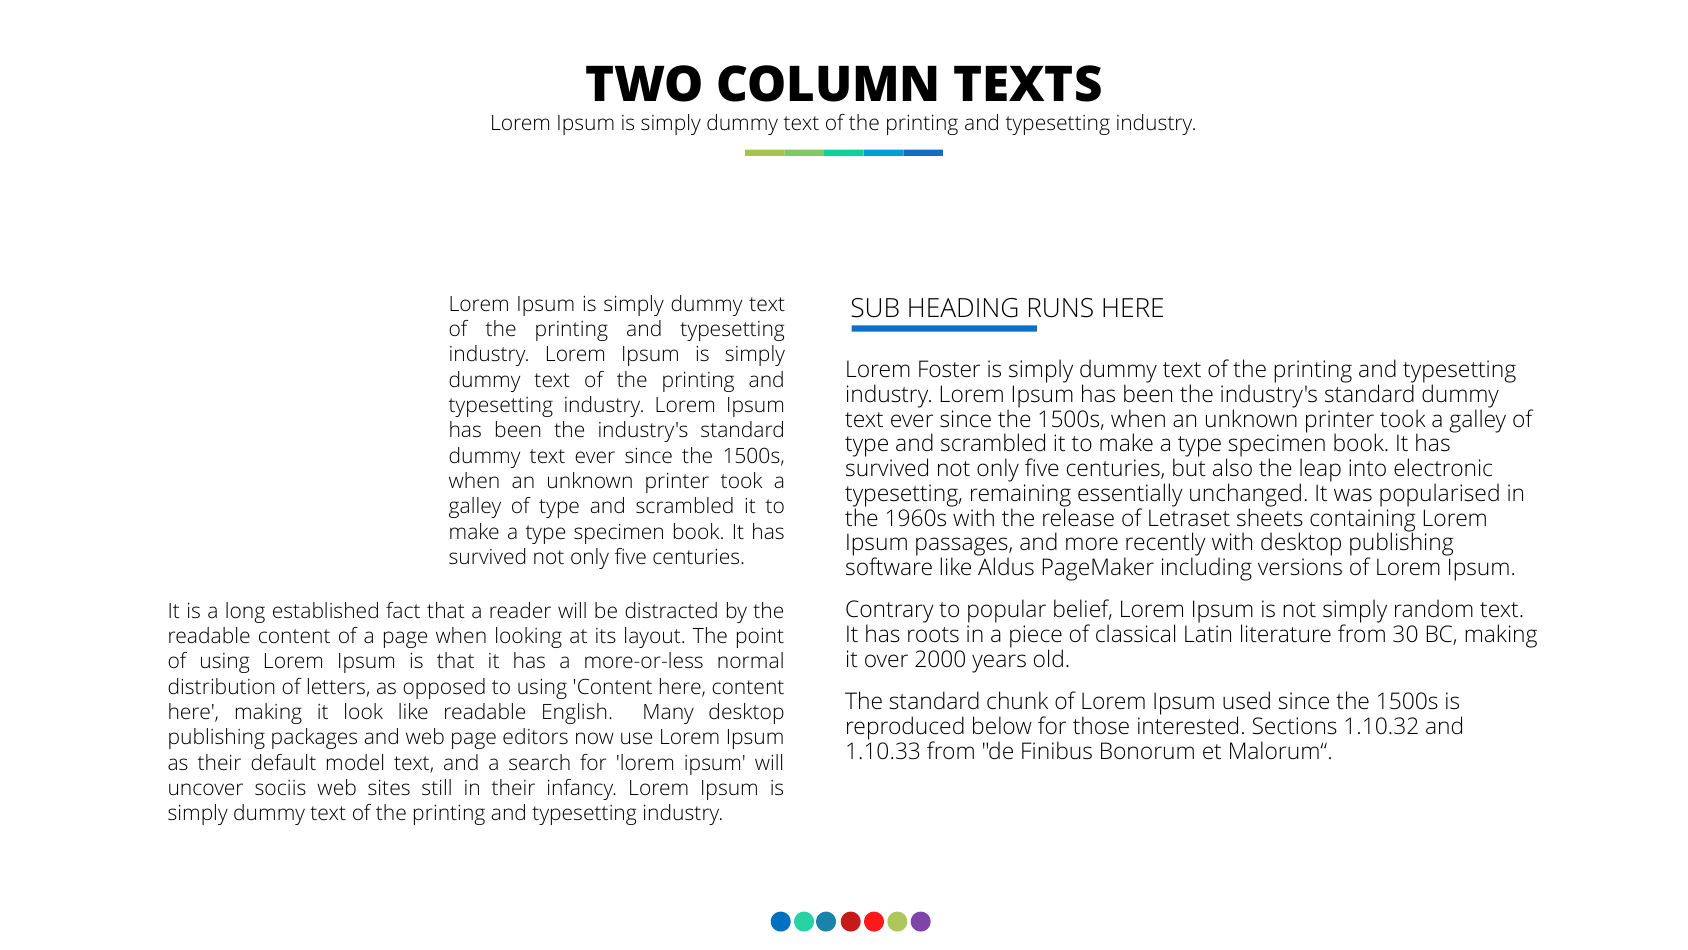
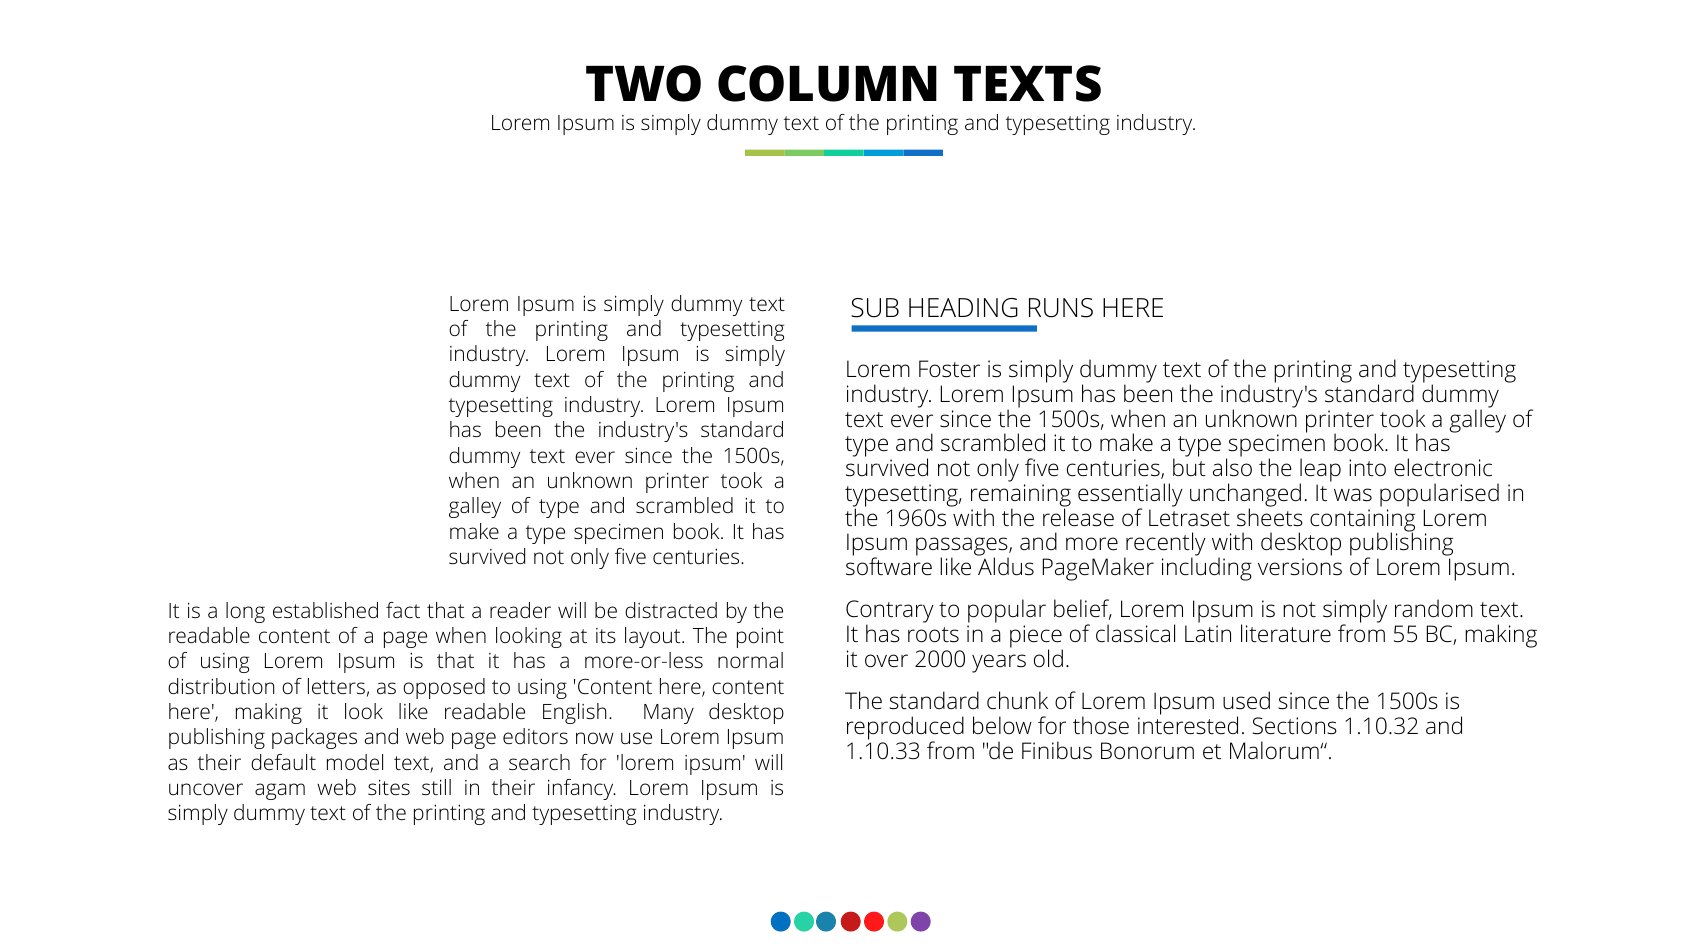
30: 30 -> 55
sociis: sociis -> agam
